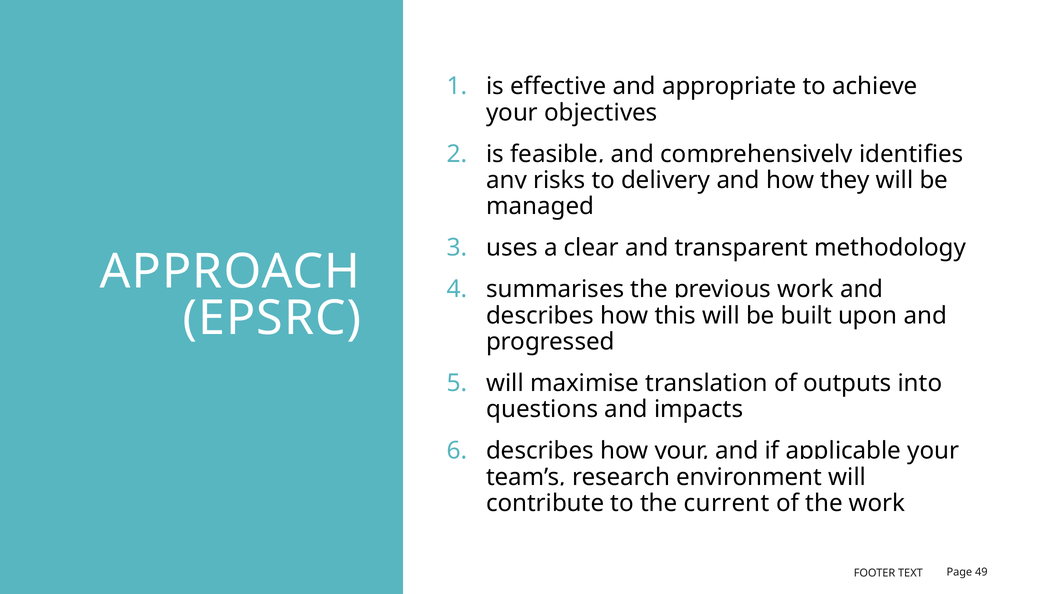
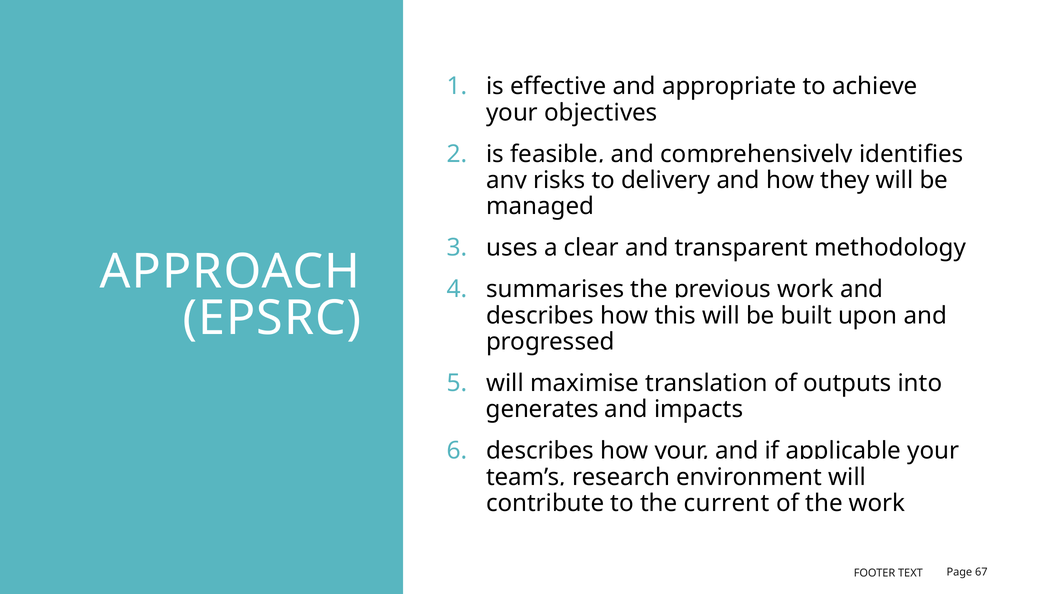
questions: questions -> generates
49: 49 -> 67
